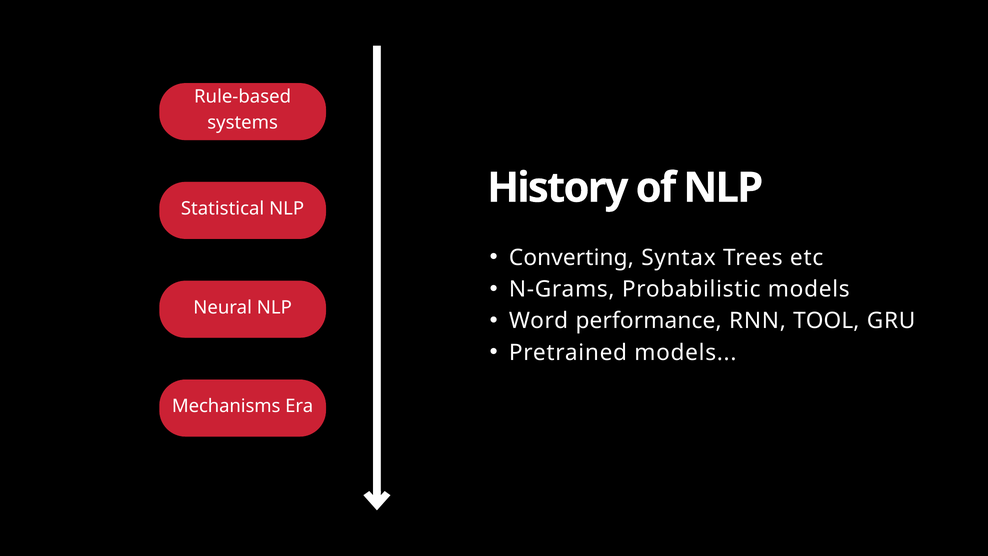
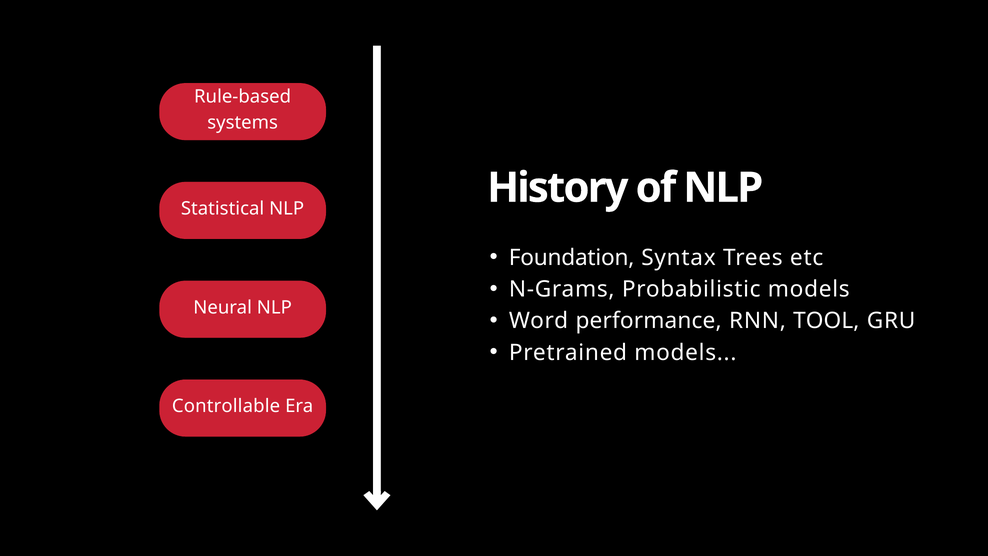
Converting: Converting -> Foundation
Mechanisms: Mechanisms -> Controllable
